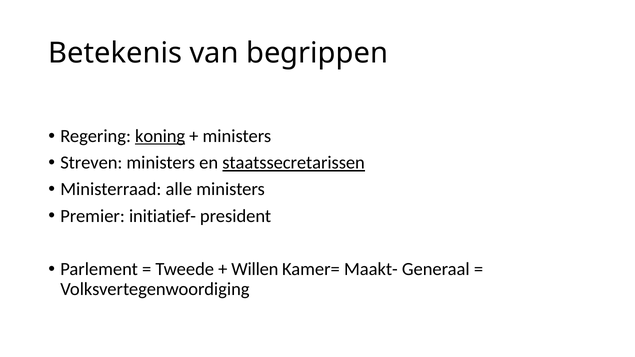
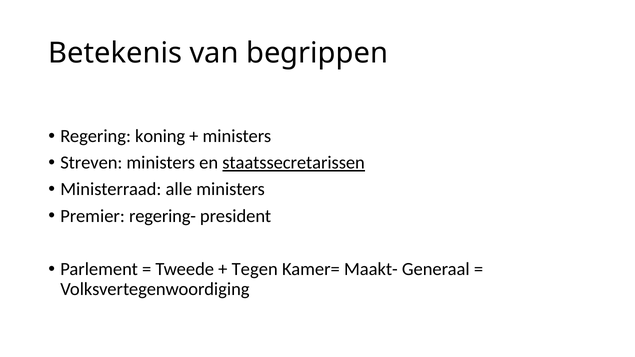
koning underline: present -> none
initiatief-: initiatief- -> regering-
Willen: Willen -> Tegen
